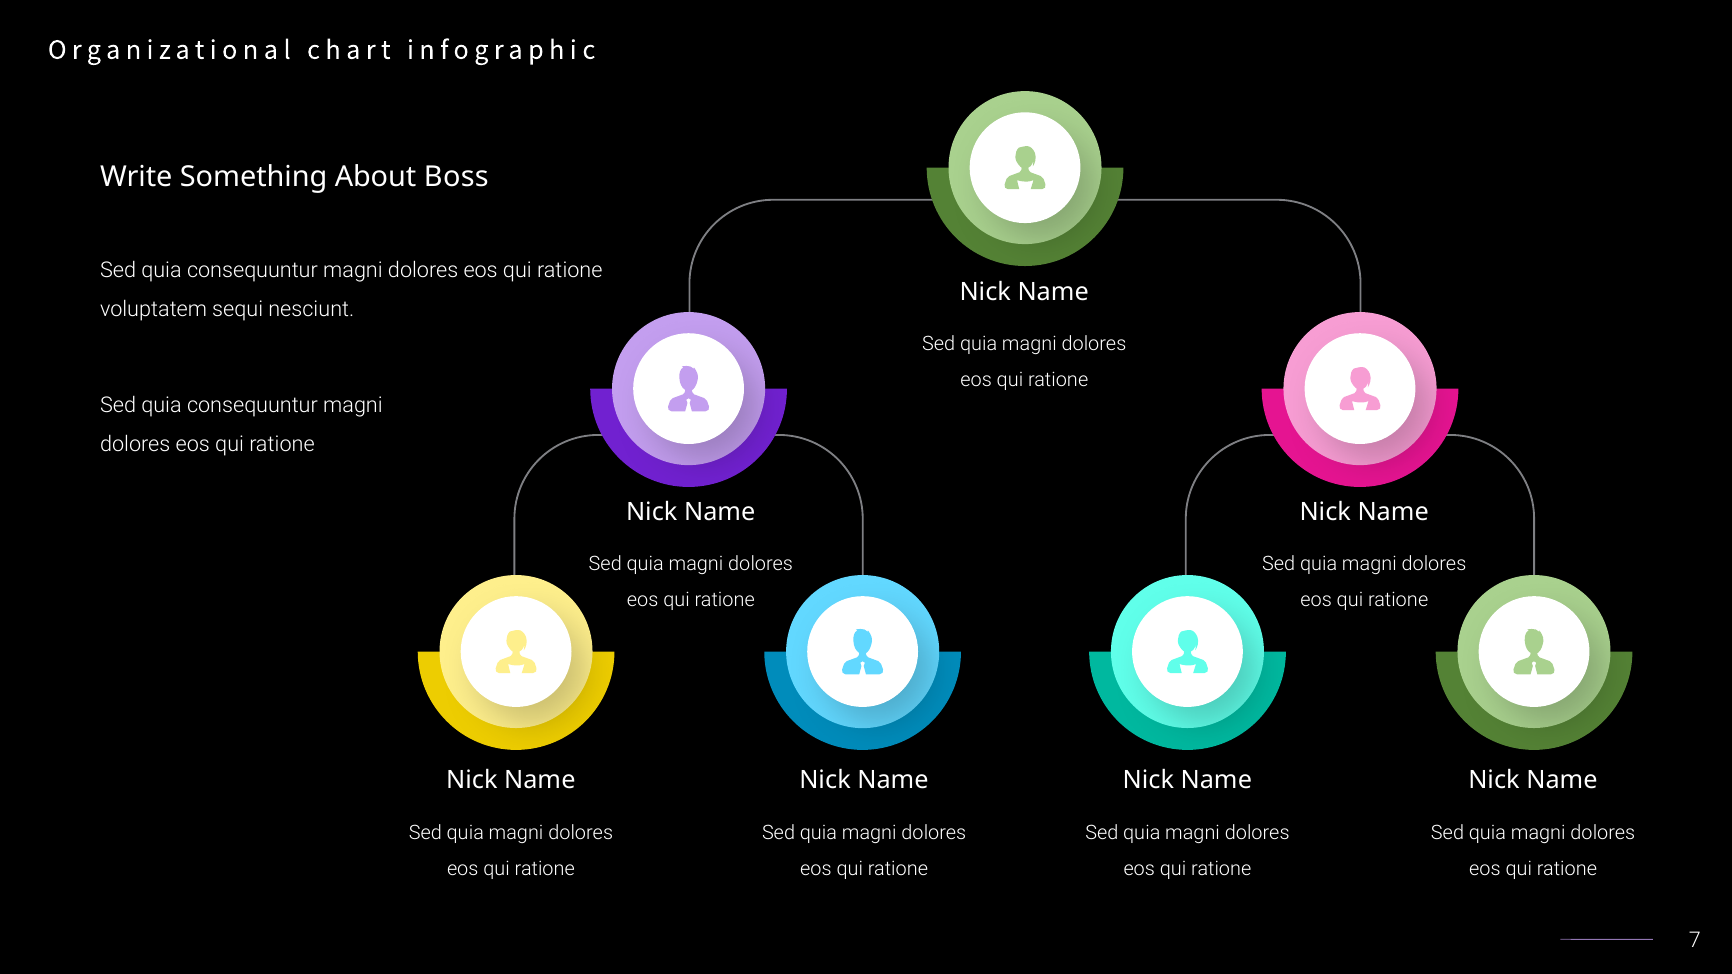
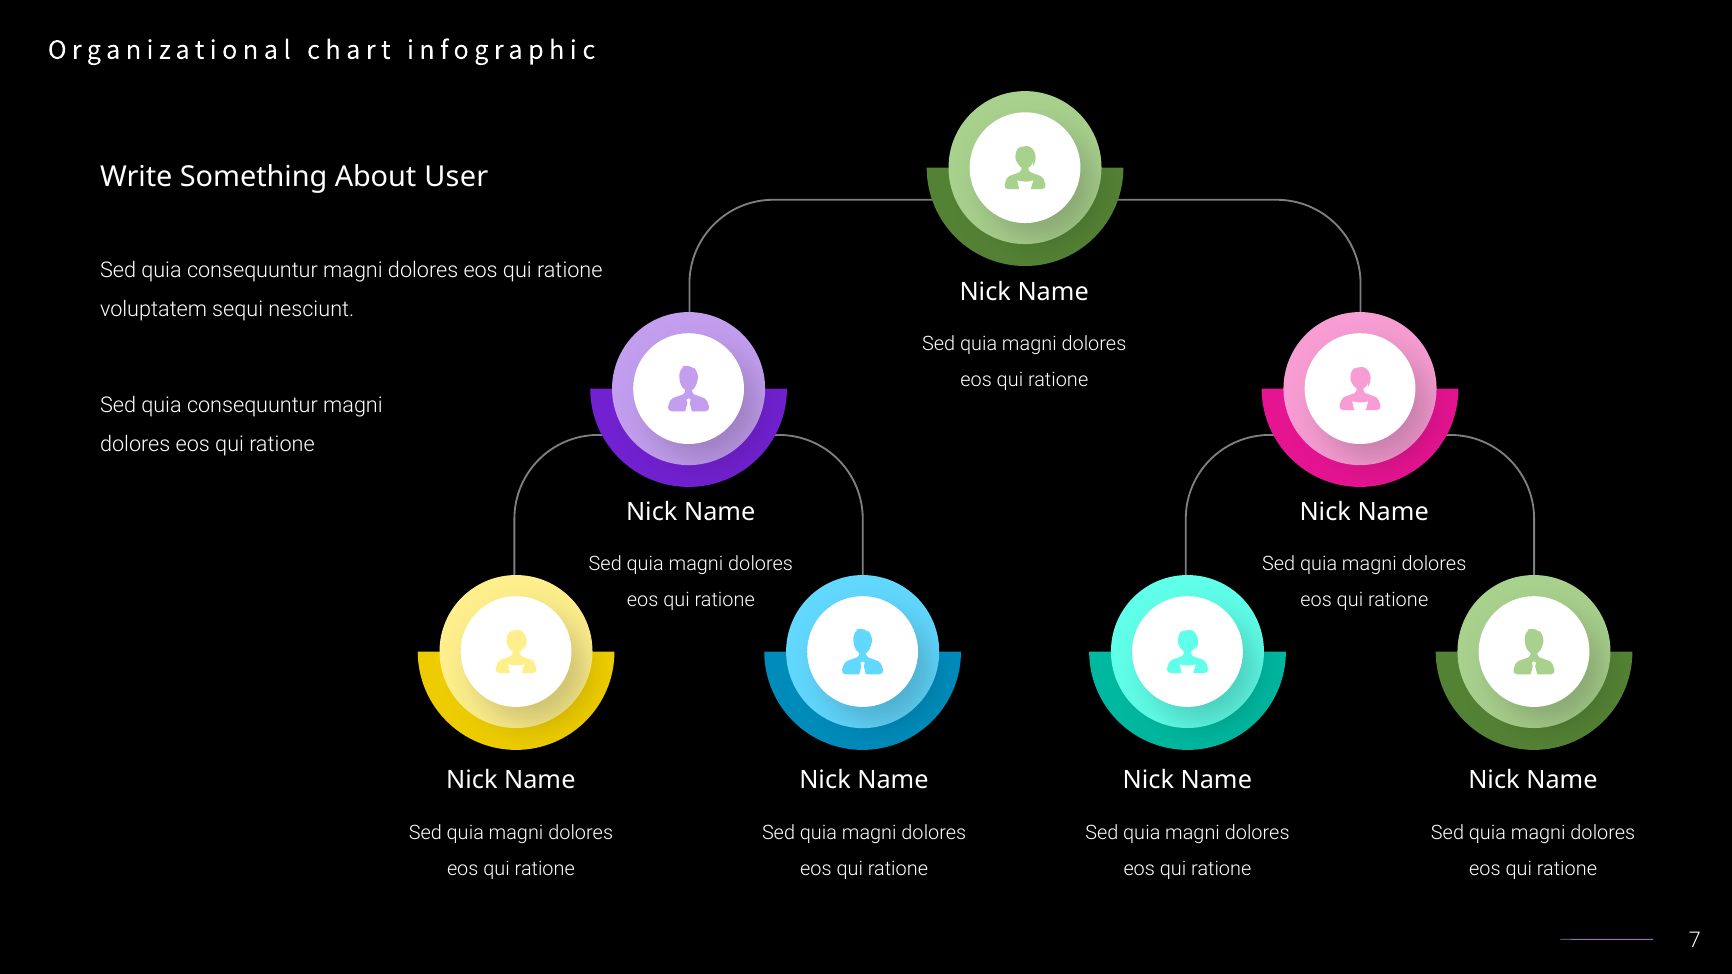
Boss: Boss -> User
